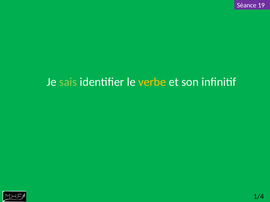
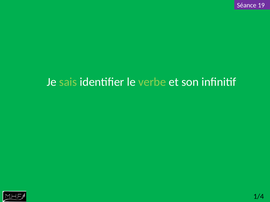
verbe colour: yellow -> light green
